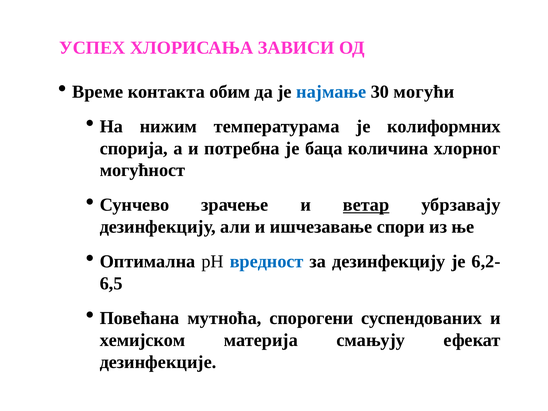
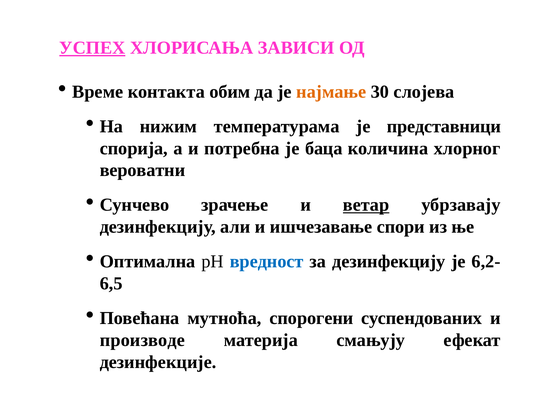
УСПЕХ underline: none -> present
најмање colour: blue -> orange
могући: могући -> слојева
колиформних: колиформних -> представници
могућност: могућност -> вероватни
хемијском: хемијском -> производе
